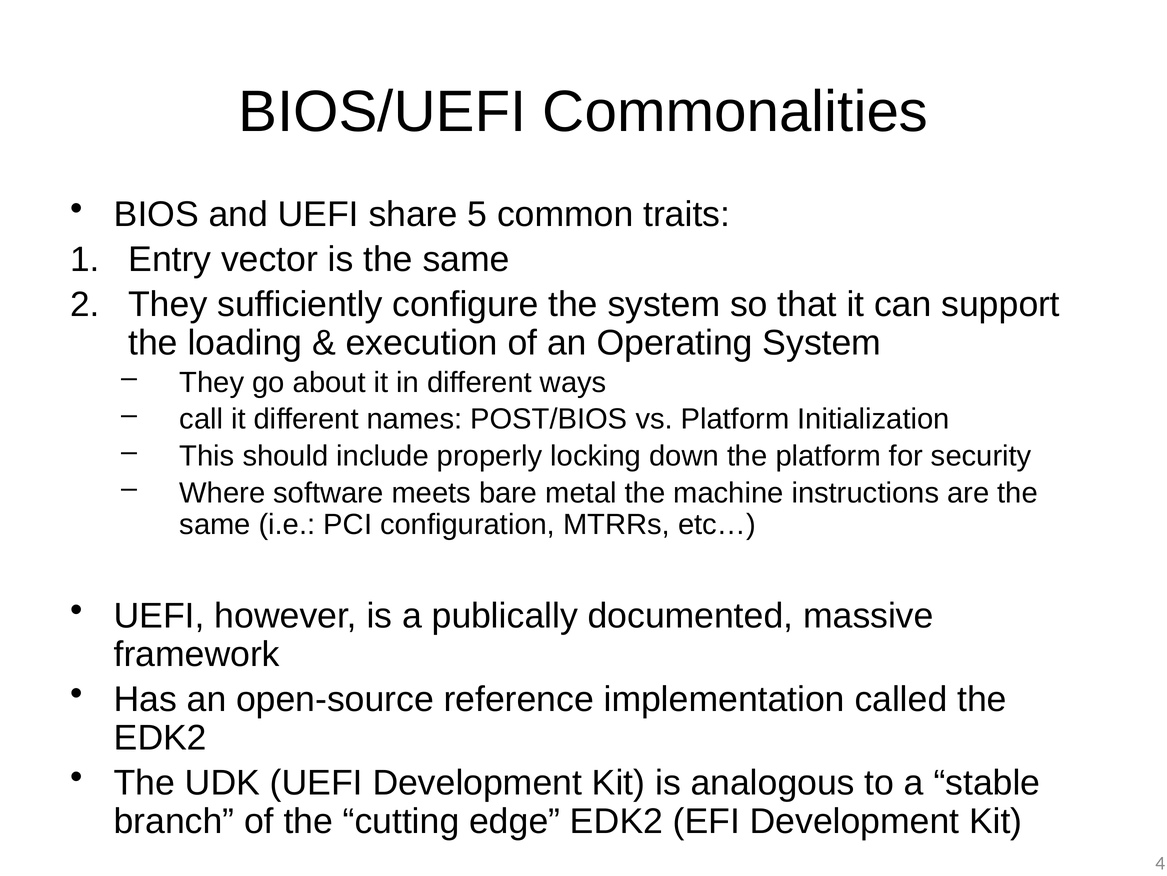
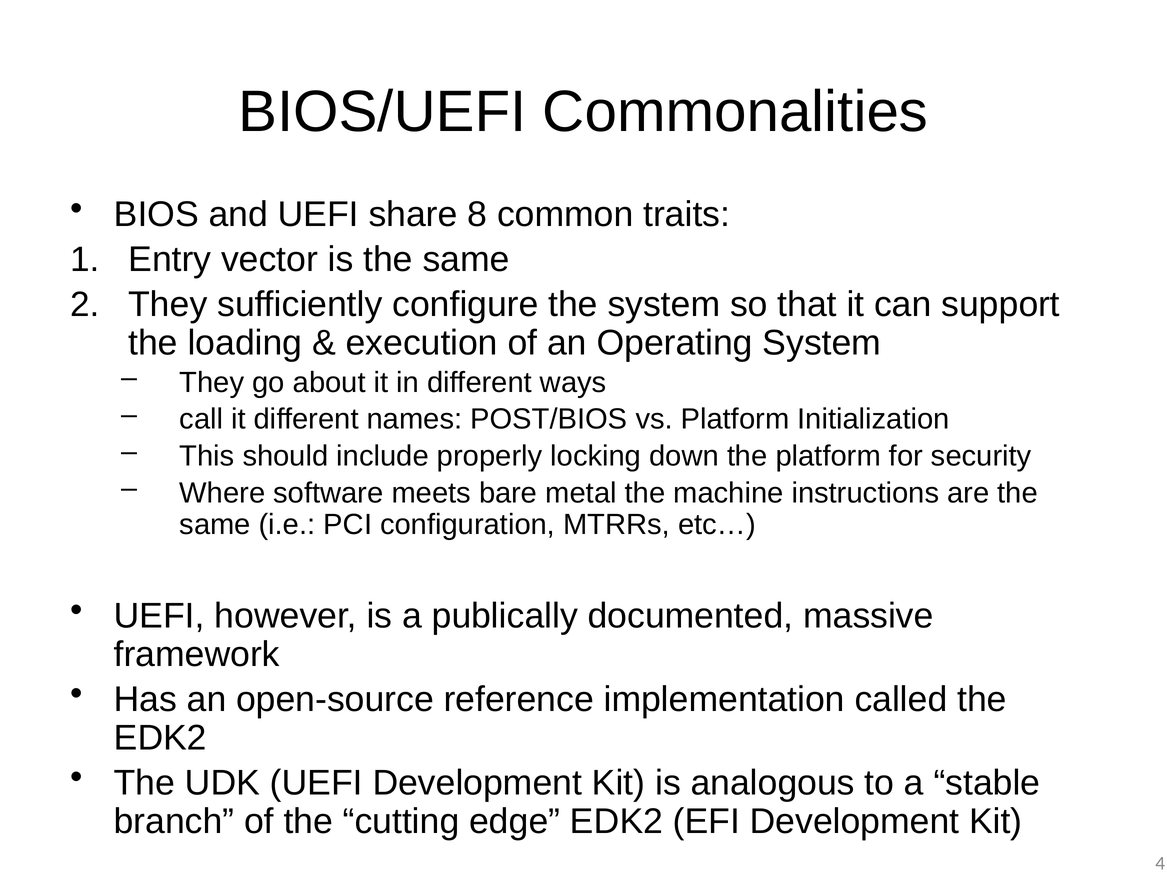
5: 5 -> 8
